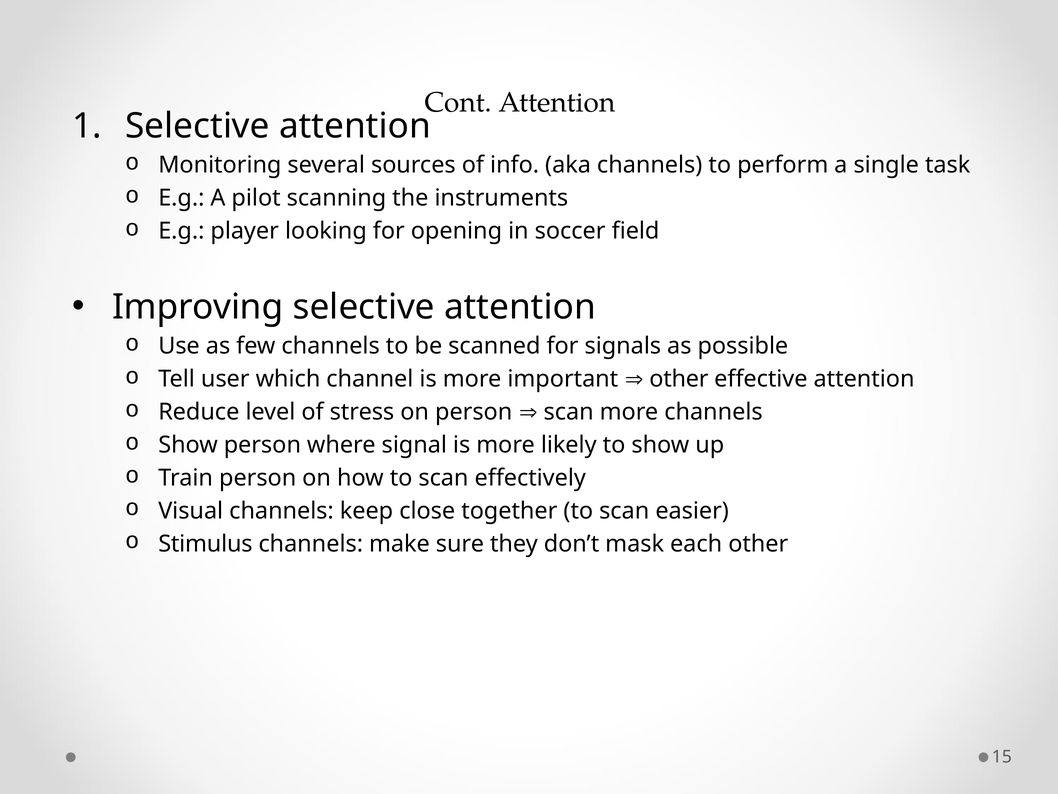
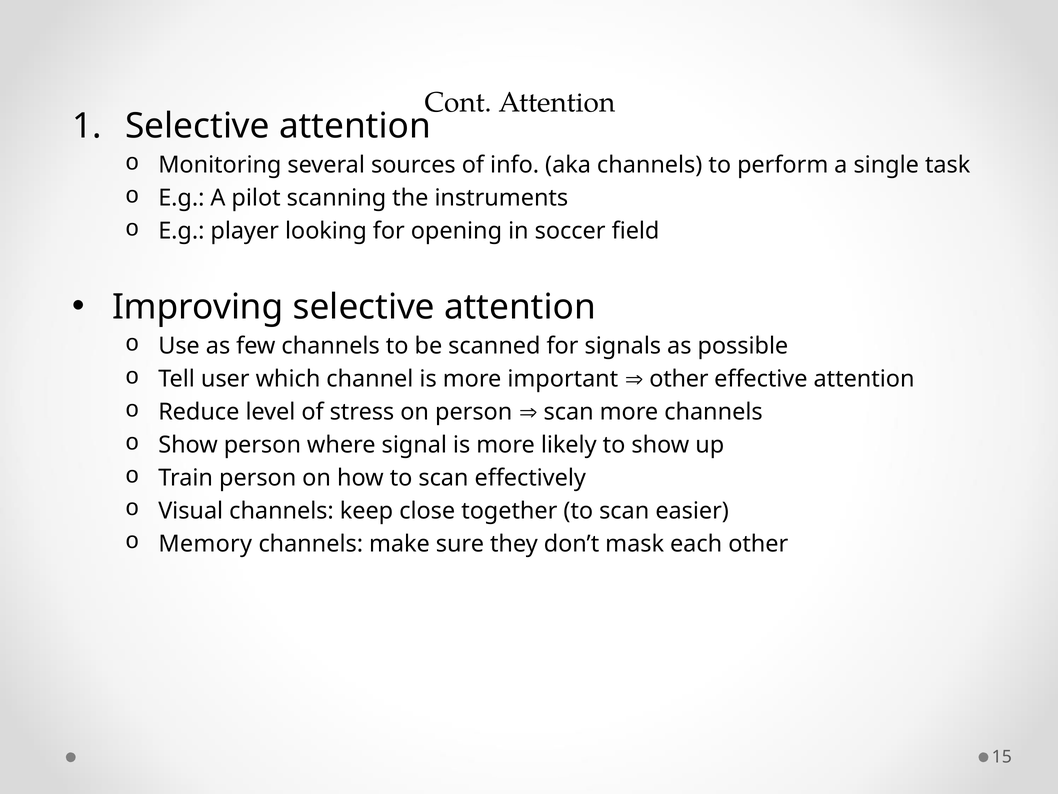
Stimulus: Stimulus -> Memory
